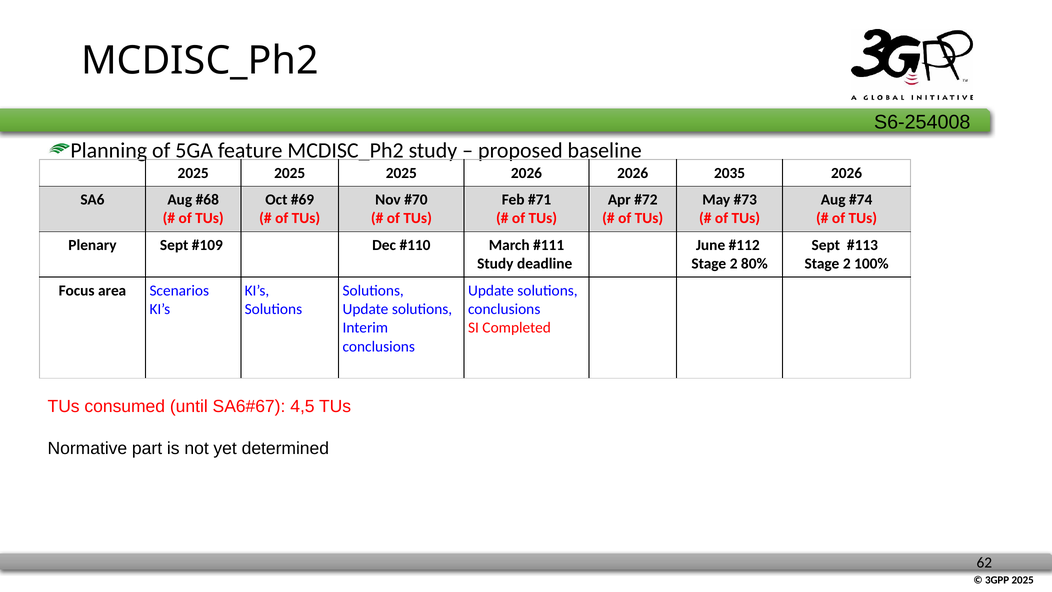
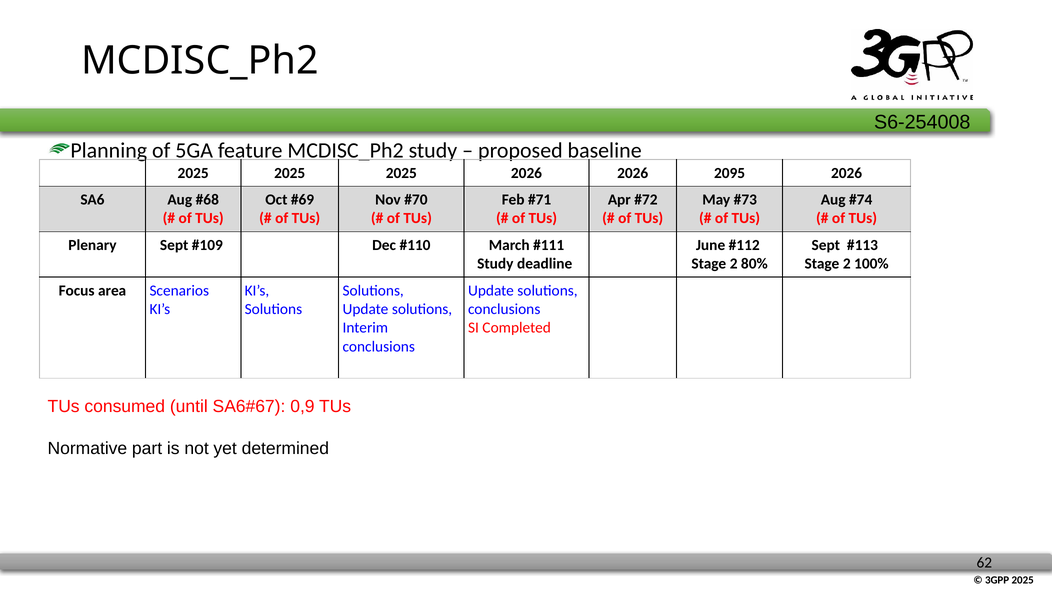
2035: 2035 -> 2095
4,5: 4,5 -> 0,9
